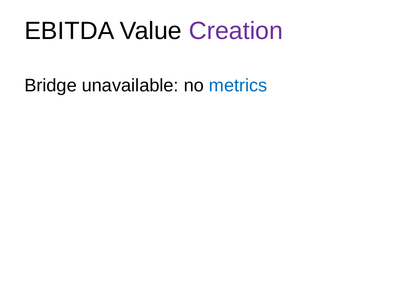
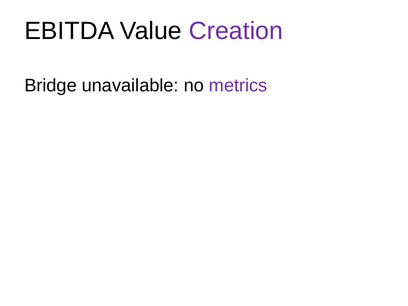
metrics colour: blue -> purple
